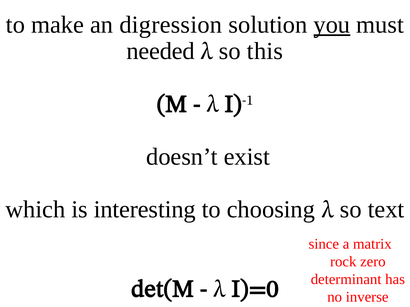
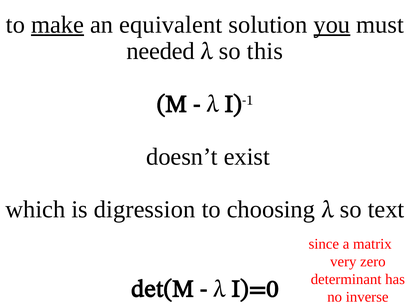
make underline: none -> present
digression: digression -> equivalent
interesting: interesting -> digression
rock: rock -> very
